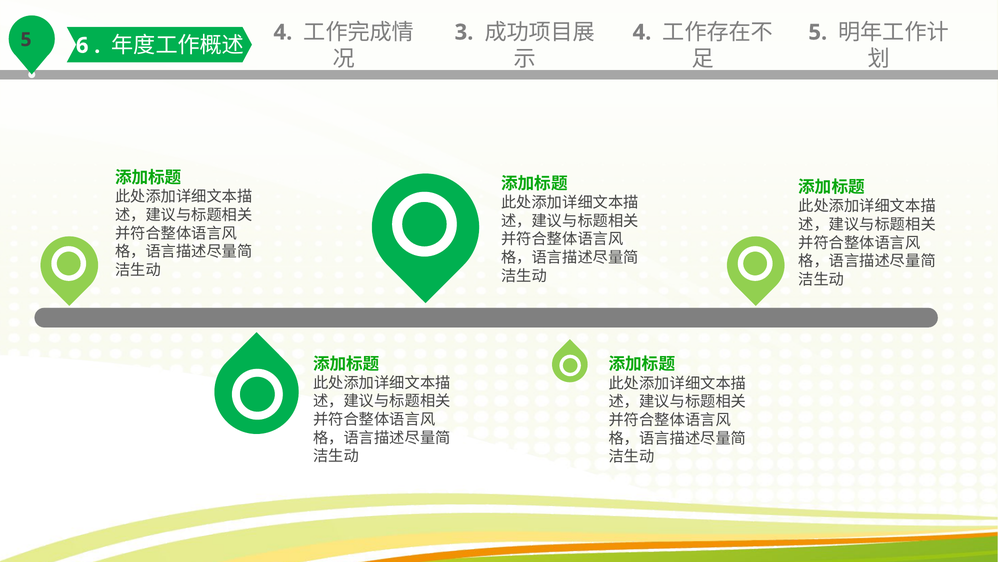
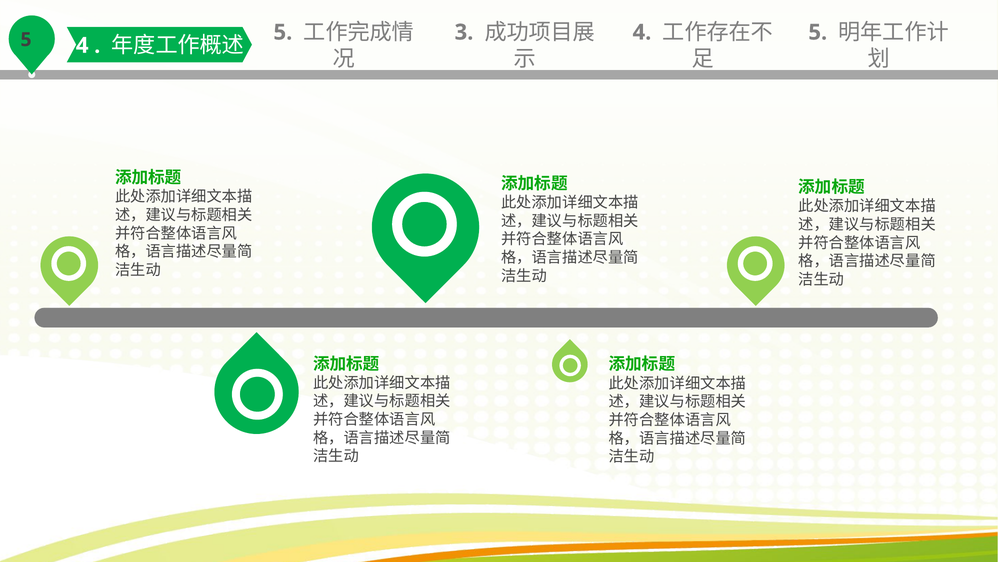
5 6: 6 -> 4
4 at (283, 32): 4 -> 5
